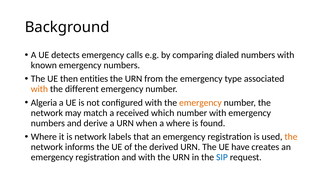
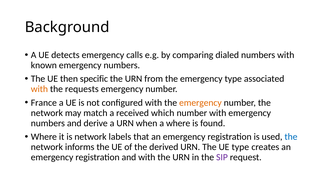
entities: entities -> specific
different: different -> requests
Algeria: Algeria -> France
the at (291, 137) colour: orange -> blue
UE have: have -> type
SIP colour: blue -> purple
